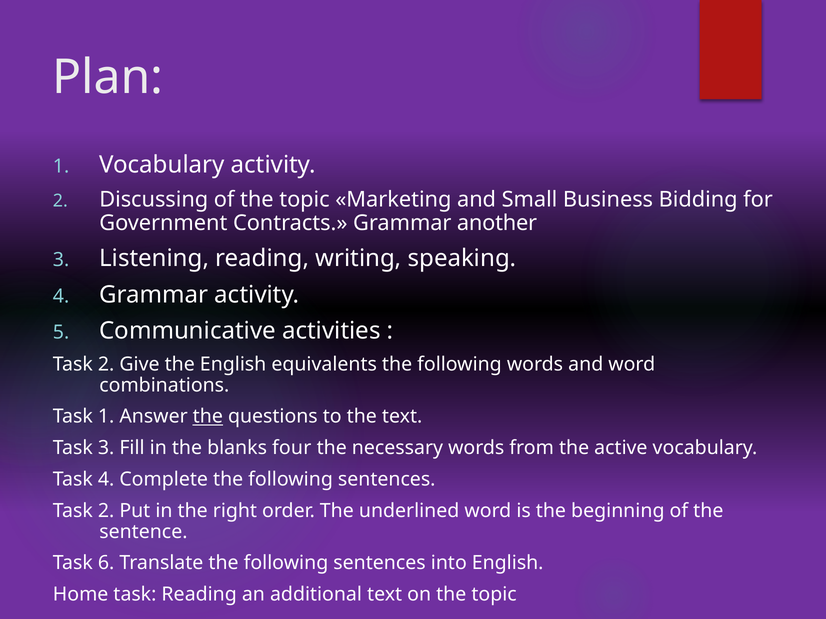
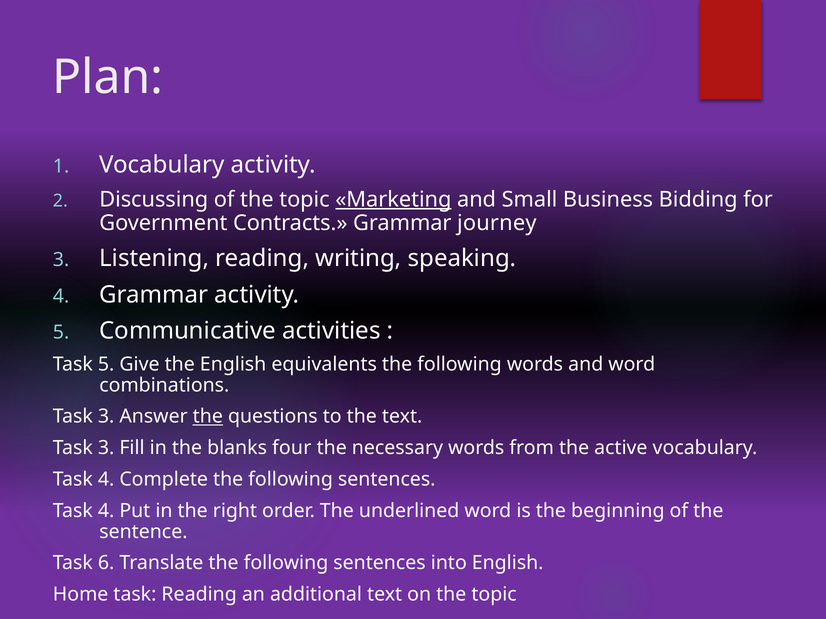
Marketing underline: none -> present
another: another -> journey
2 at (106, 364): 2 -> 5
1 at (106, 417): 1 -> 3
2 at (106, 511): 2 -> 4
